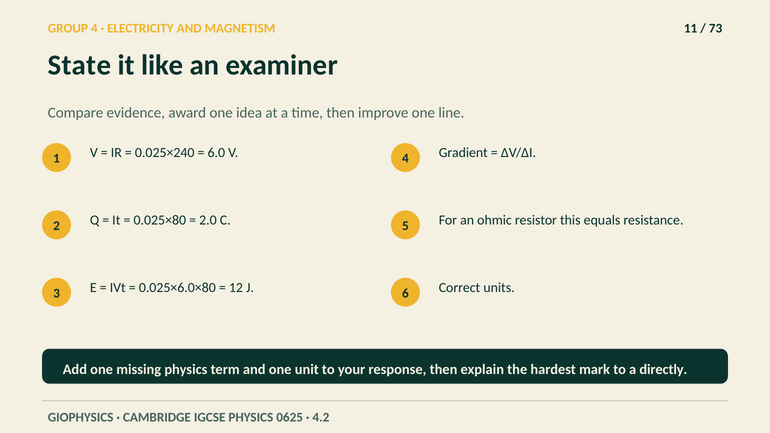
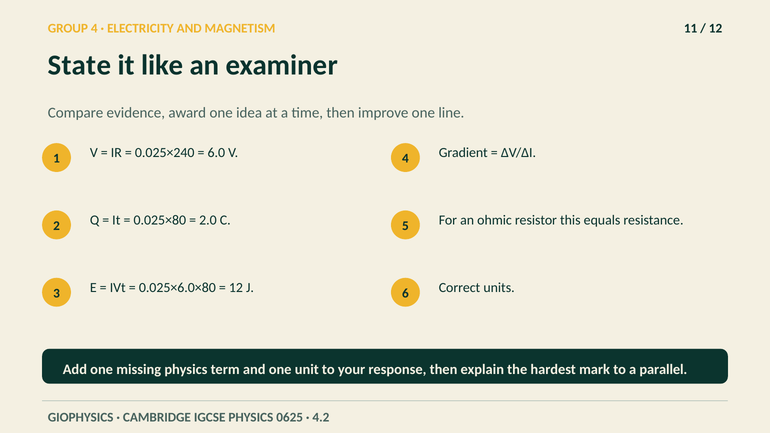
73 at (715, 29): 73 -> 12
directly: directly -> parallel
